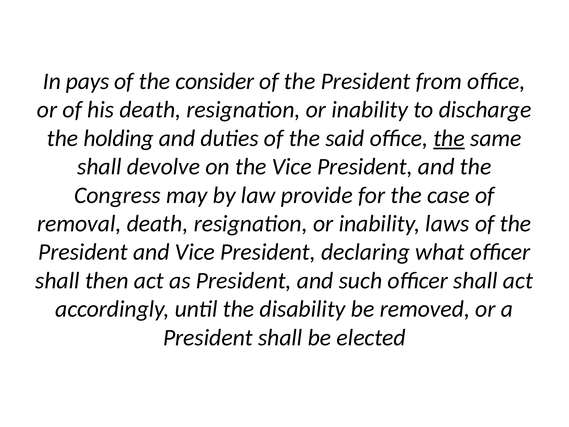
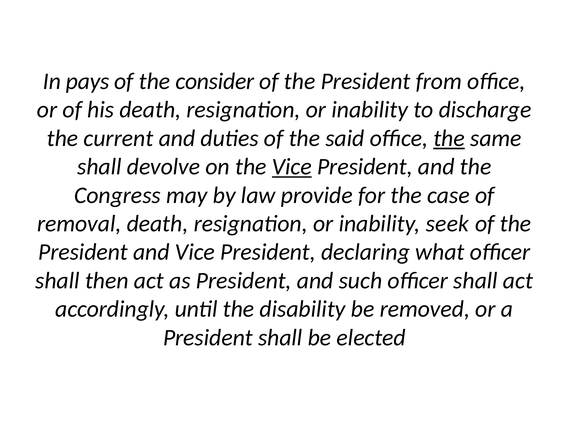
holding: holding -> current
Vice at (292, 167) underline: none -> present
laws: laws -> seek
